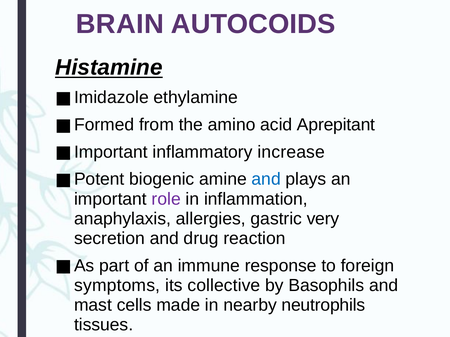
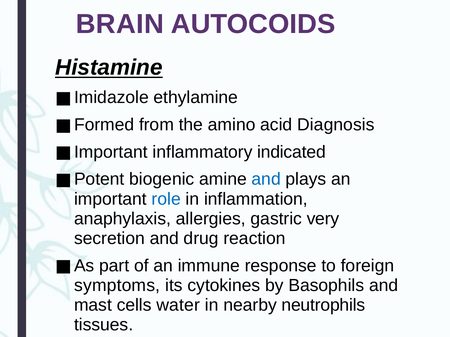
Aprepitant: Aprepitant -> Diagnosis
increase: increase -> indicated
role colour: purple -> blue
collective: collective -> cytokines
made: made -> water
